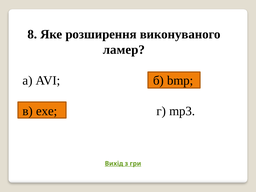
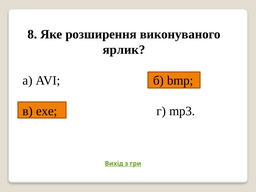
ламер: ламер -> ярлик
